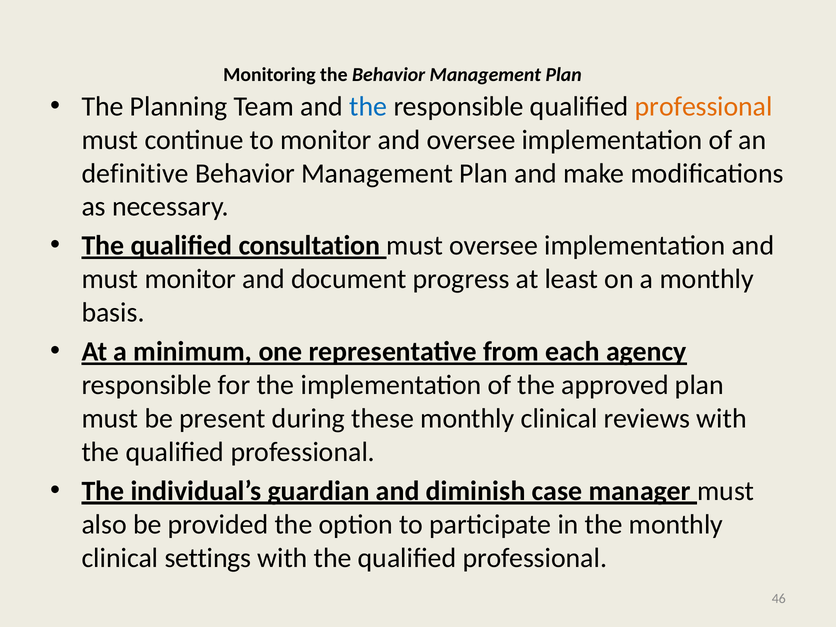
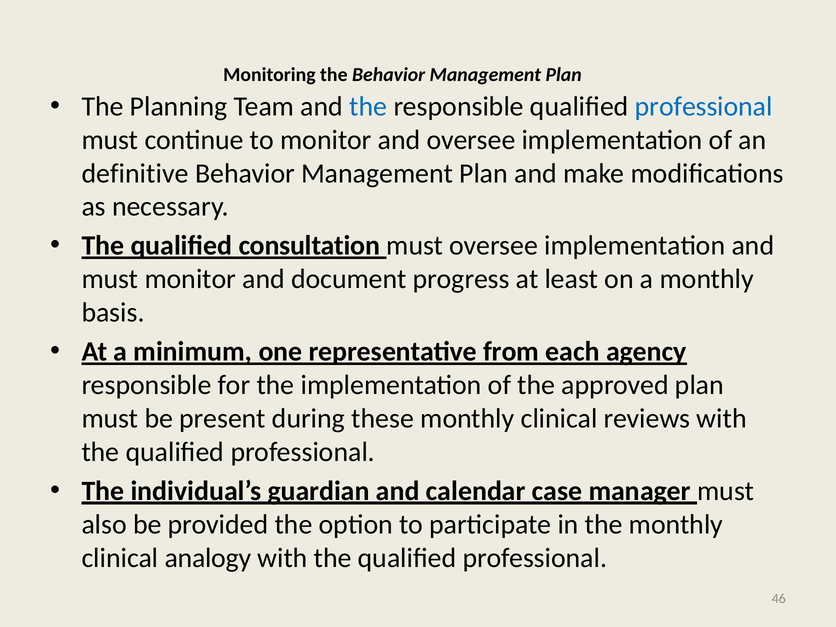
professional at (704, 106) colour: orange -> blue
diminish: diminish -> calendar
settings: settings -> analogy
